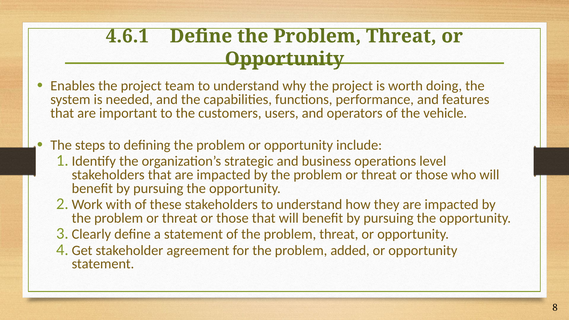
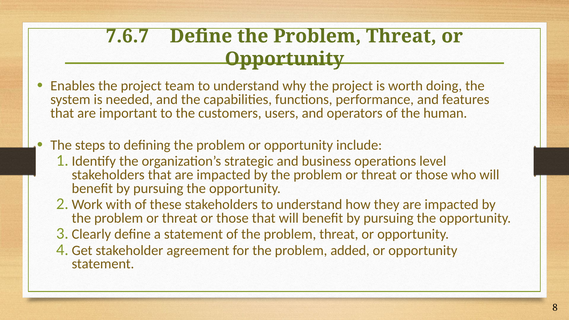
4.6.1: 4.6.1 -> 7.6.7
vehicle: vehicle -> human
